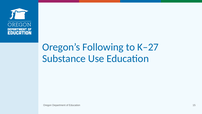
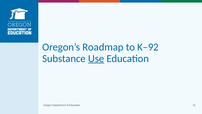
Following: Following -> Roadmap
K–27: K–27 -> K–92
Use underline: none -> present
